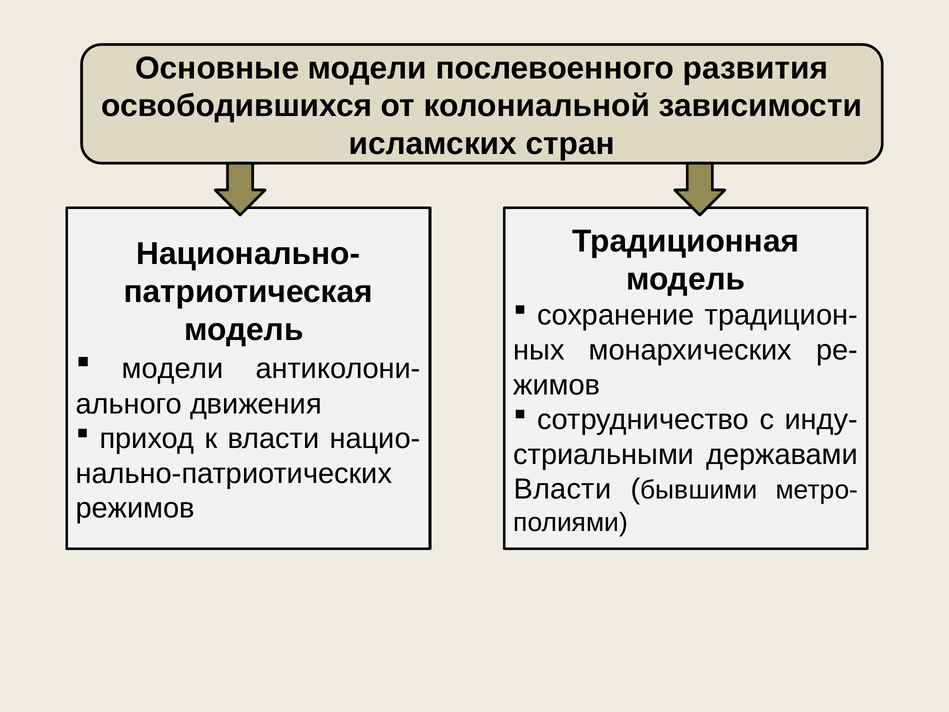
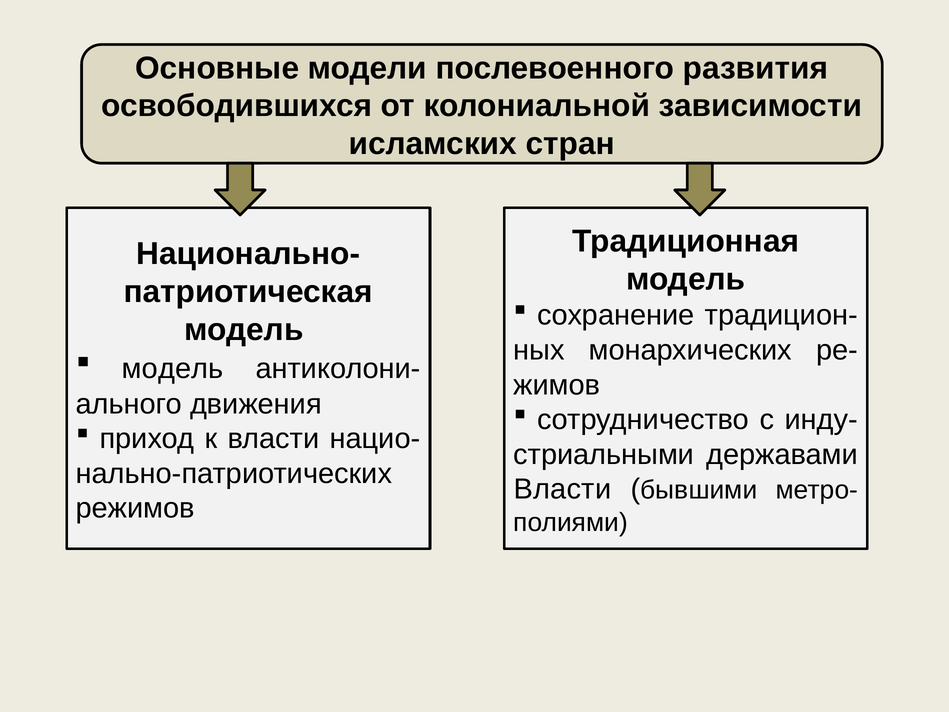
модели at (173, 369): модели -> модель
